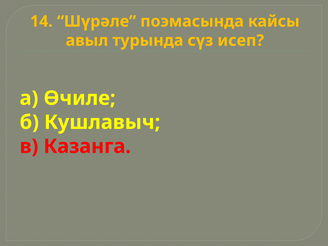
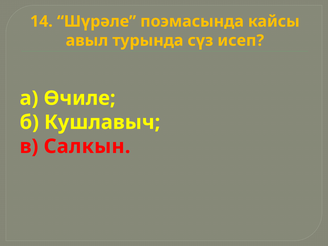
Казанга: Казанга -> Салкын
